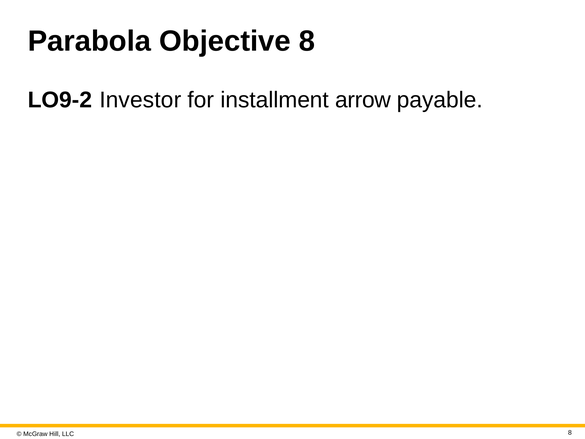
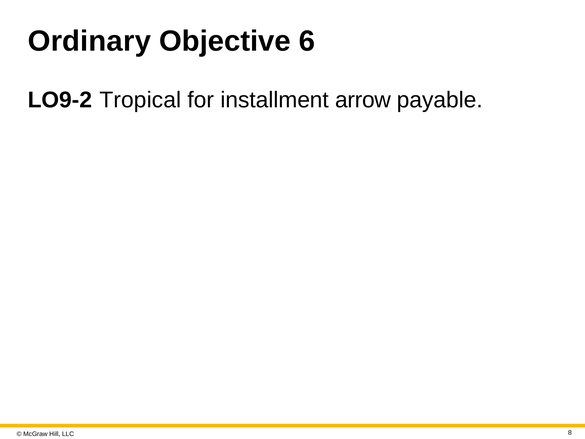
Parabola: Parabola -> Ordinary
Objective 8: 8 -> 6
Investor: Investor -> Tropical
